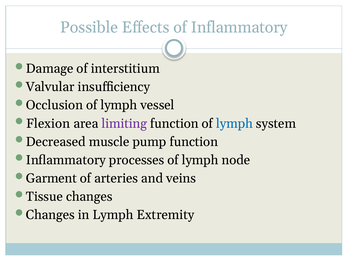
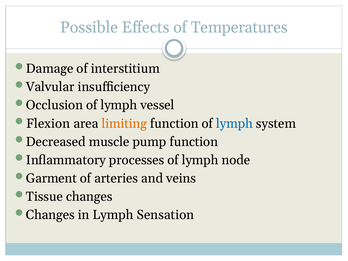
of Inflammatory: Inflammatory -> Temperatures
limiting colour: purple -> orange
Extremity: Extremity -> Sensation
